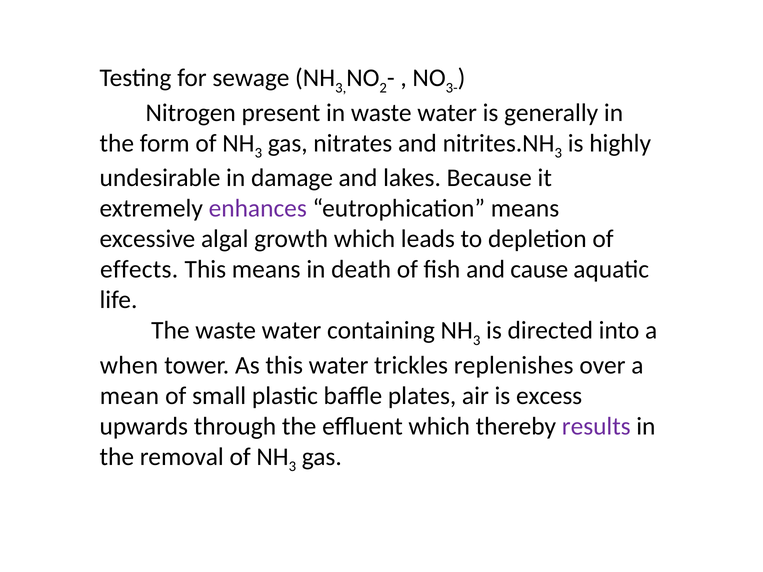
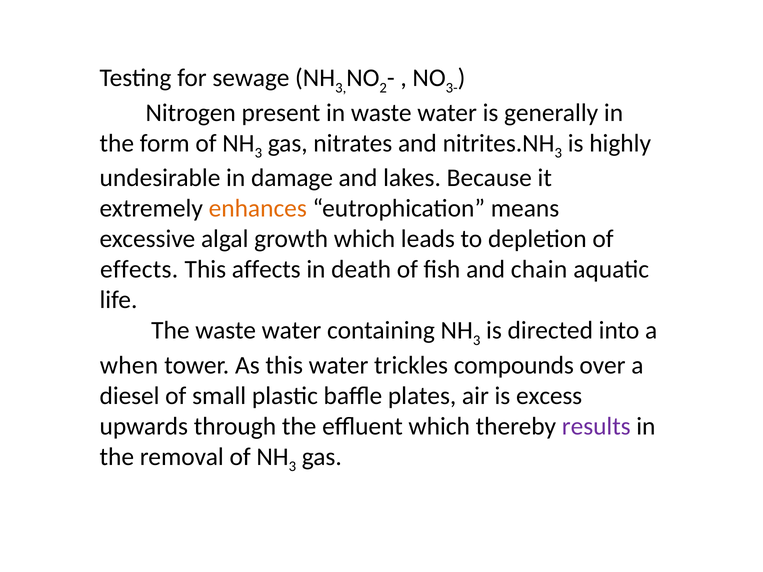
enhances colour: purple -> orange
This means: means -> affects
cause: cause -> chain
replenishes: replenishes -> compounds
mean: mean -> diesel
